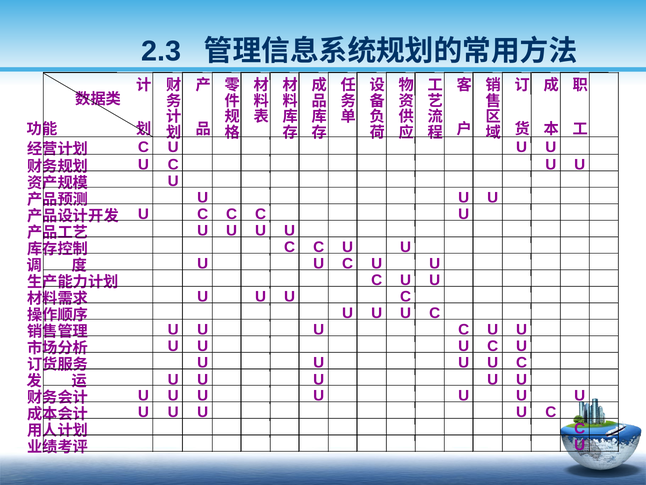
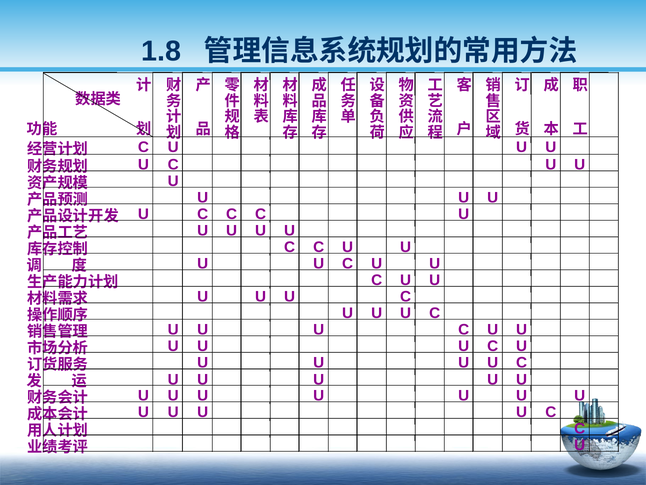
2.3: 2.3 -> 1.8
